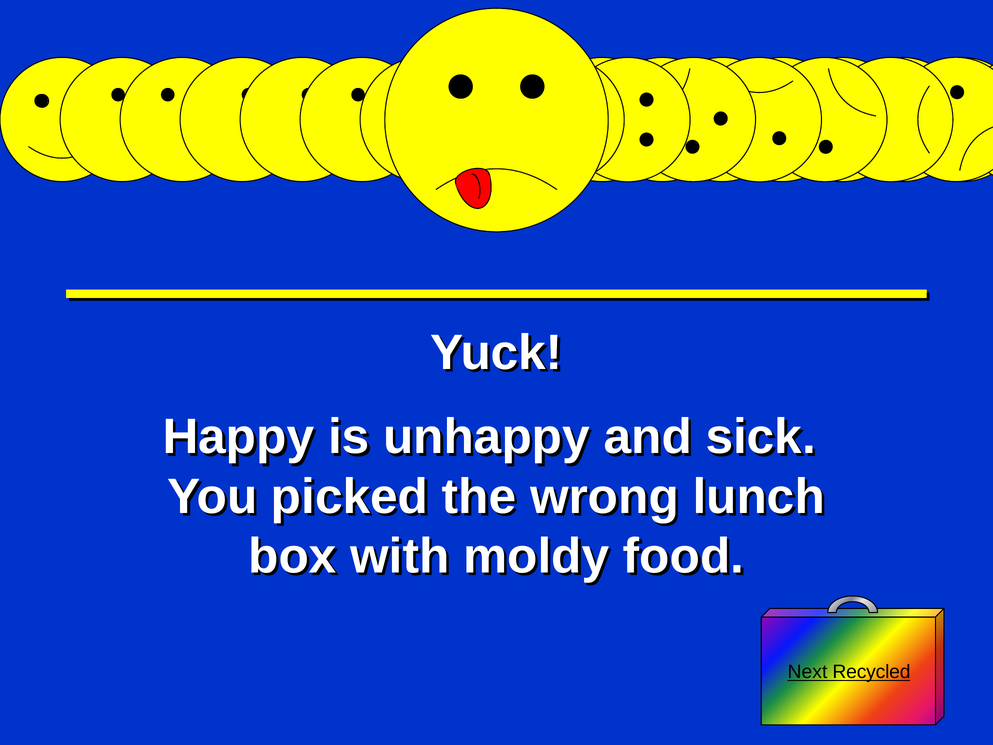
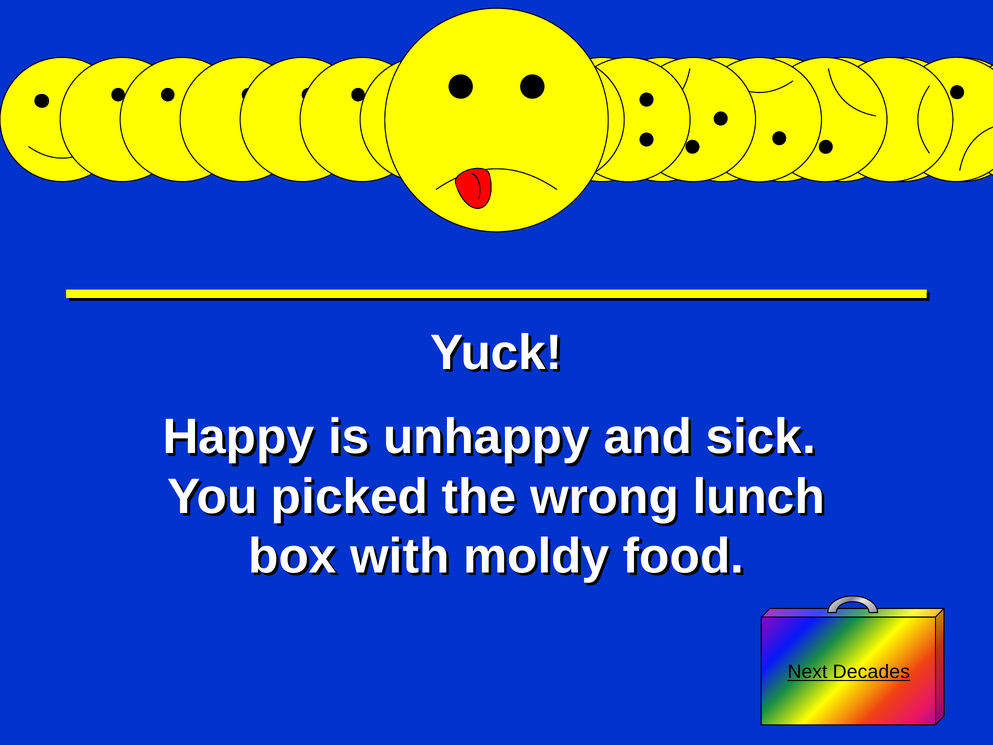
Recycled: Recycled -> Decades
